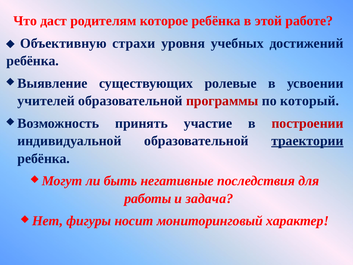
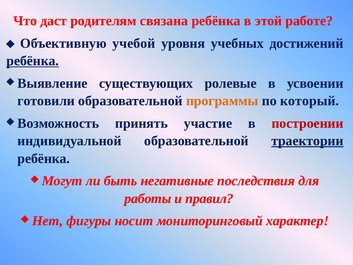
которое: которое -> связана
страхи: страхи -> учебой
ребёнка at (33, 61) underline: none -> present
учителей: учителей -> готовили
программы colour: red -> orange
задача: задача -> правил
